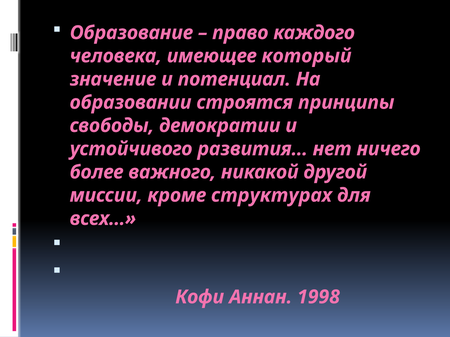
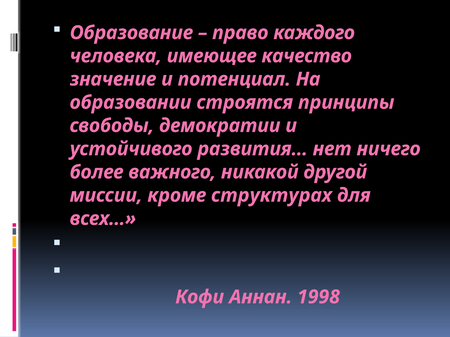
который: который -> качество
